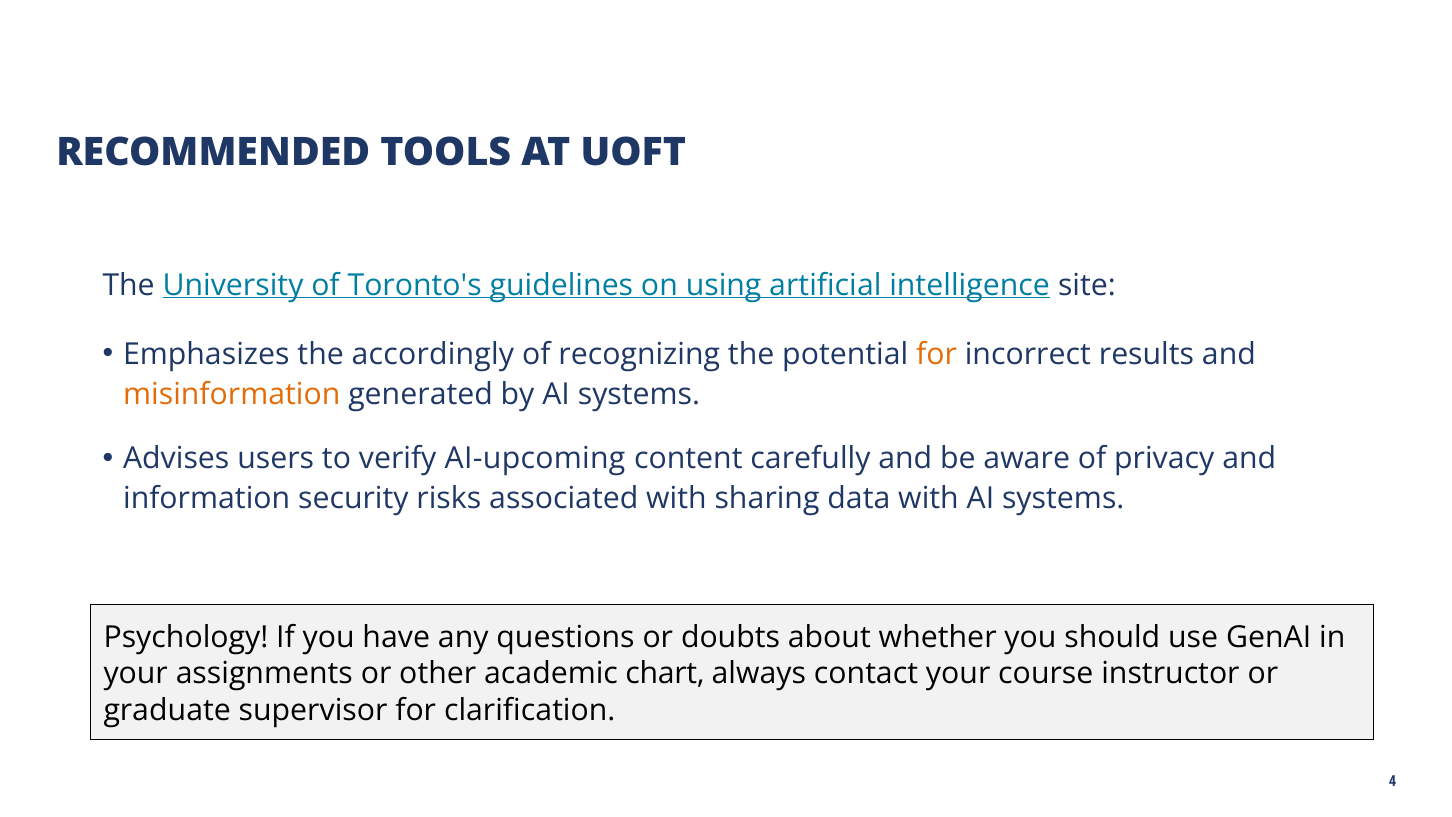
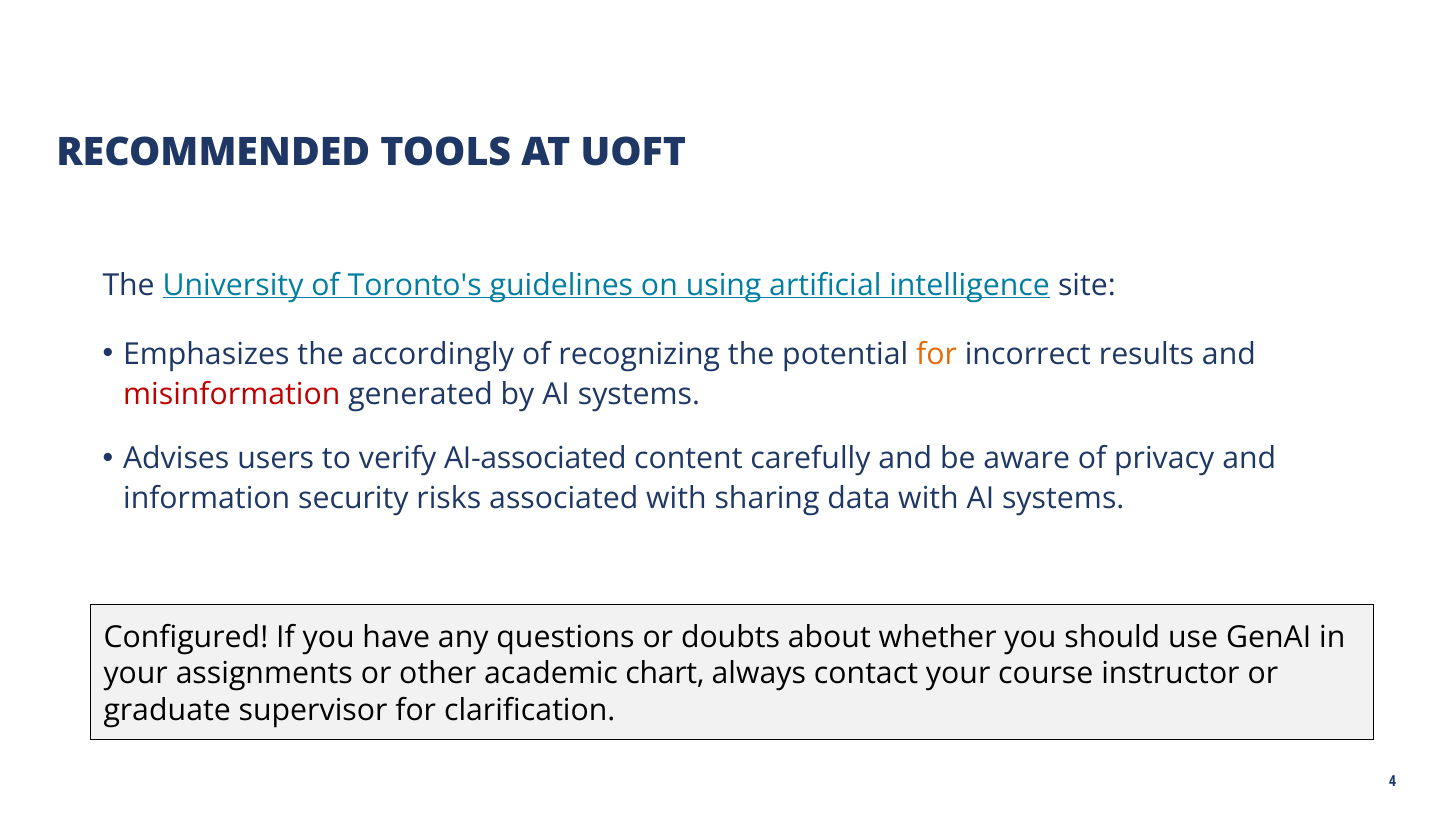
misinformation colour: orange -> red
AI-upcoming: AI-upcoming -> AI-associated
Psychology: Psychology -> Configured
